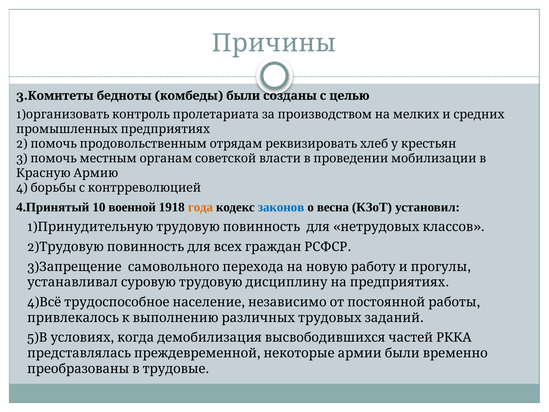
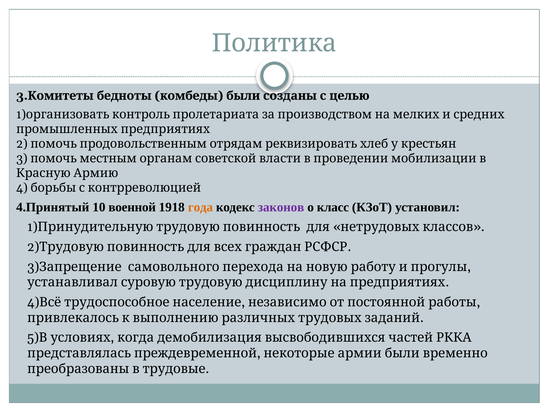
Причины: Причины -> Политика
законов colour: blue -> purple
весна: весна -> класс
